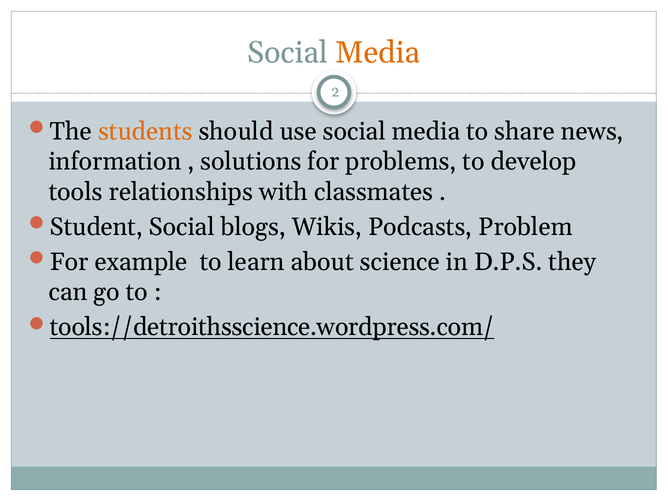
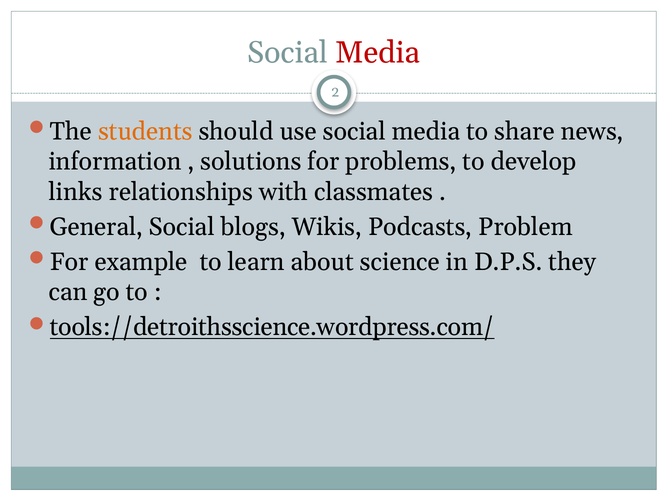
Media at (378, 53) colour: orange -> red
tools: tools -> links
Student: Student -> General
